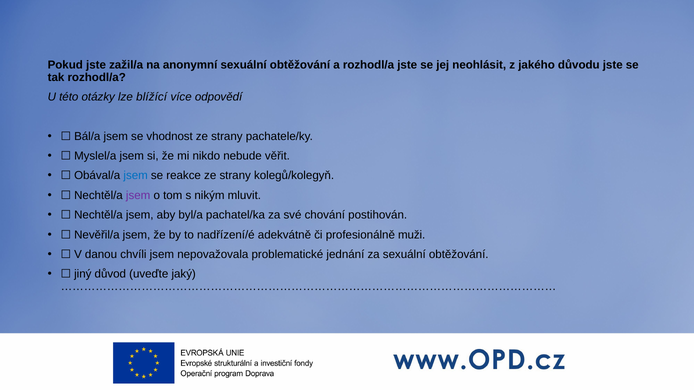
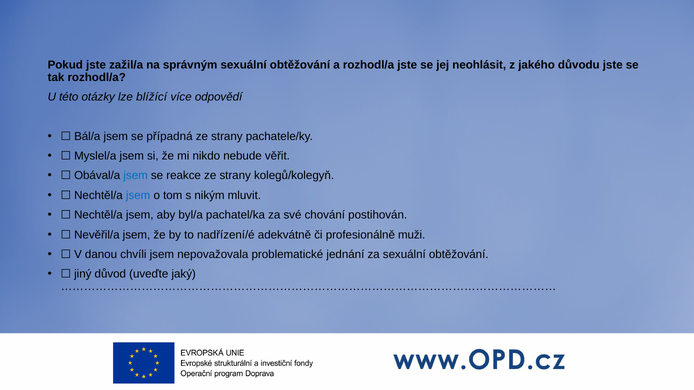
anonymní: anonymní -> správným
vhodnost: vhodnost -> případná
jsem at (138, 196) colour: purple -> blue
